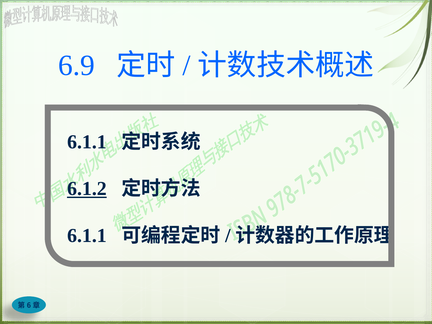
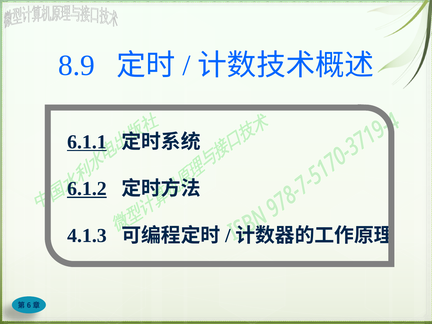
6.9: 6.9 -> 8.9
6.1.1 at (87, 142) underline: none -> present
6.1.1 at (87, 235): 6.1.1 -> 4.1.3
